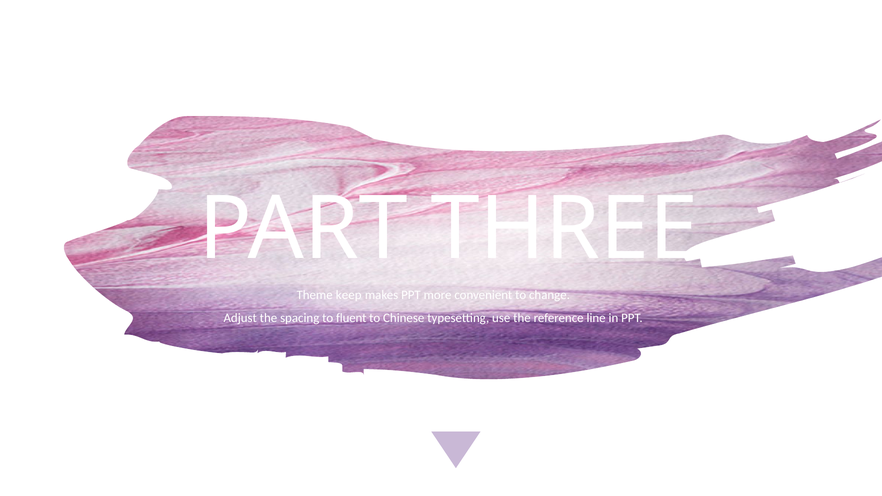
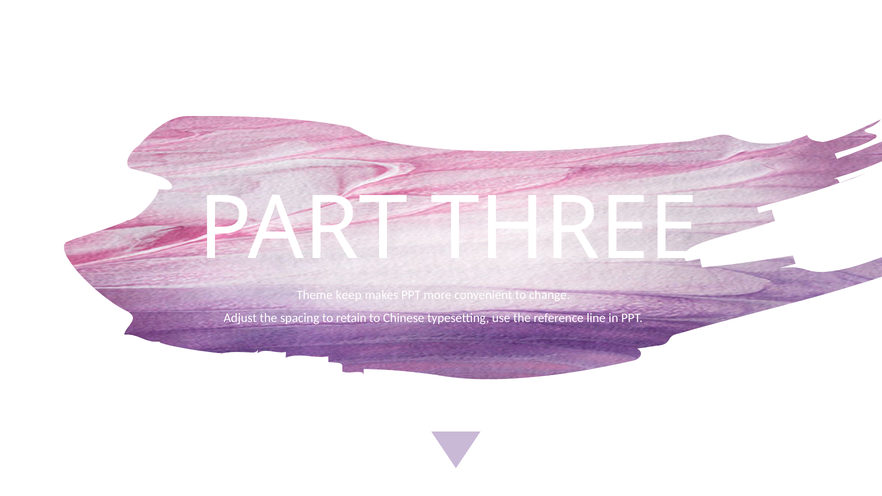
fluent: fluent -> retain
